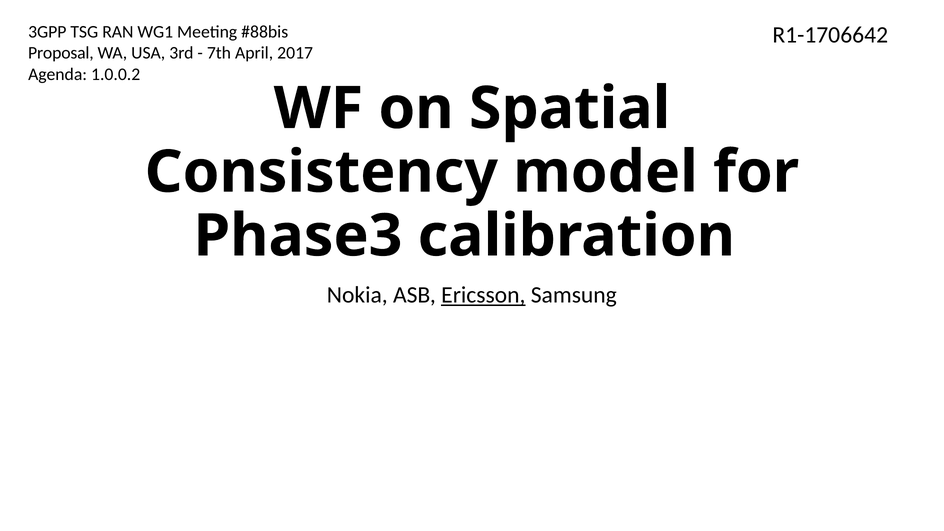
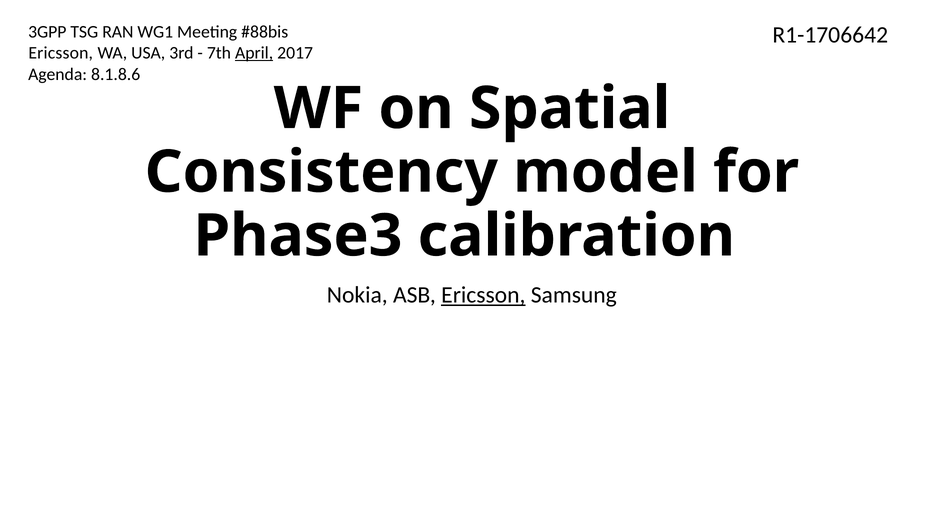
Proposal at (61, 53): Proposal -> Ericsson
April underline: none -> present
1.0.0.2: 1.0.0.2 -> 8.1.8.6
